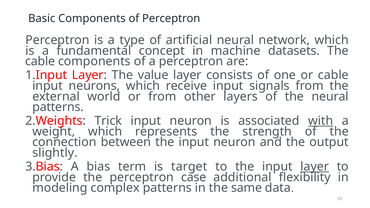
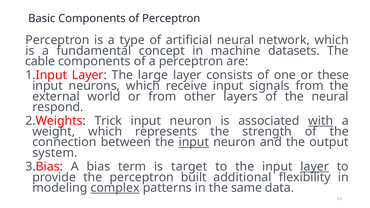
value: value -> large
or cable: cable -> these
patterns at (58, 107): patterns -> respond
input at (194, 142) underline: none -> present
slightly: slightly -> system
case: case -> built
complex underline: none -> present
